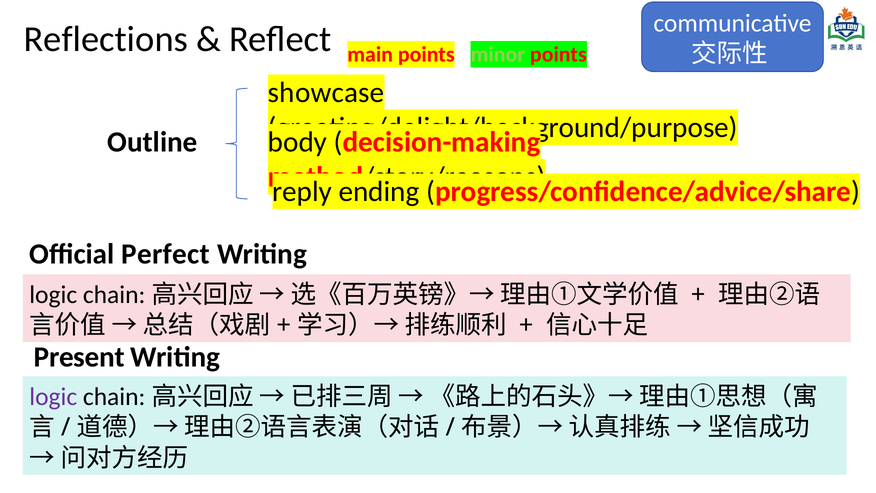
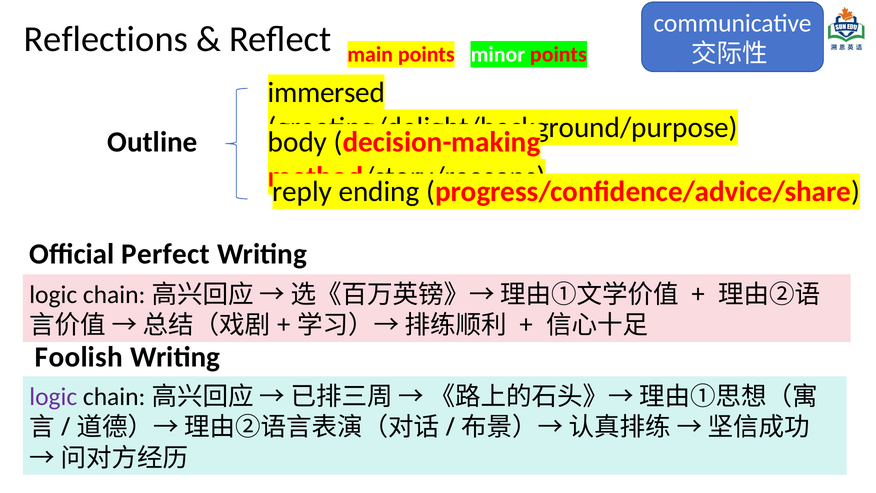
minor colour: light green -> white
showcase: showcase -> immersed
Present: Present -> Foolish
